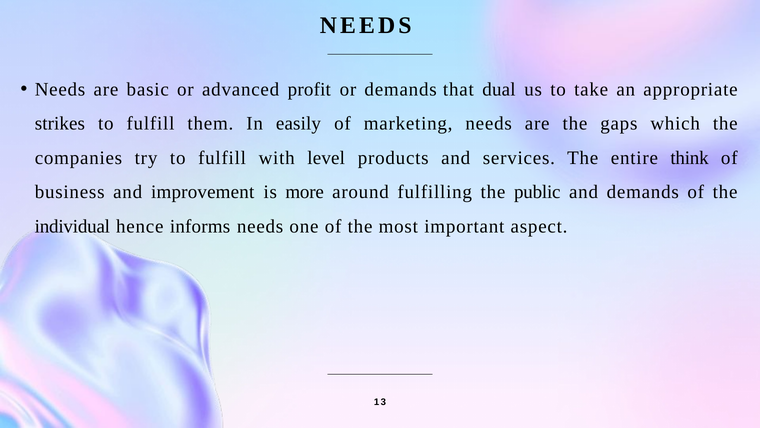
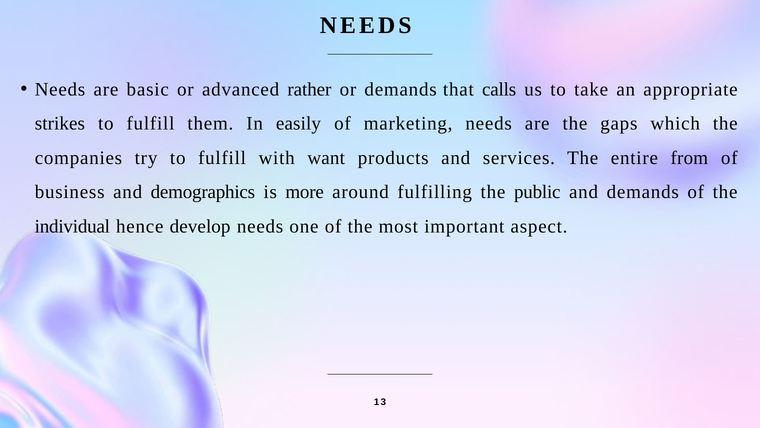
profit: profit -> rather
dual: dual -> calls
level: level -> want
think: think -> from
improvement: improvement -> demographics
informs: informs -> develop
